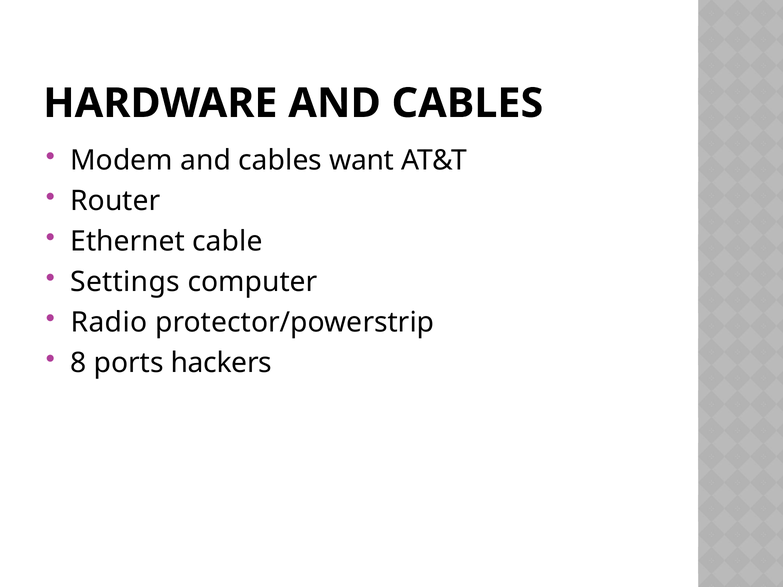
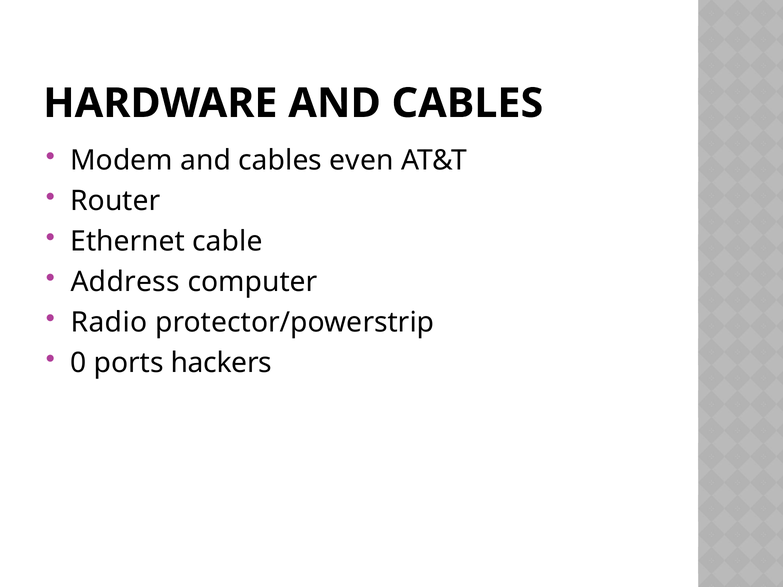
want: want -> even
Settings: Settings -> Address
8: 8 -> 0
